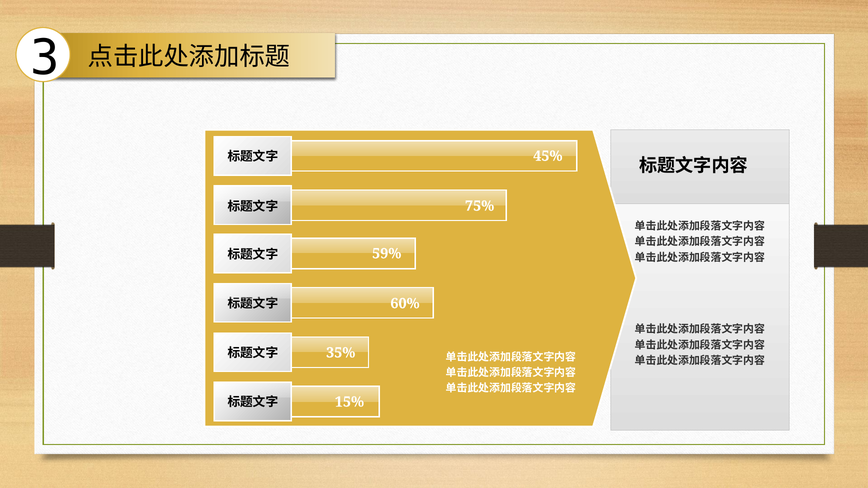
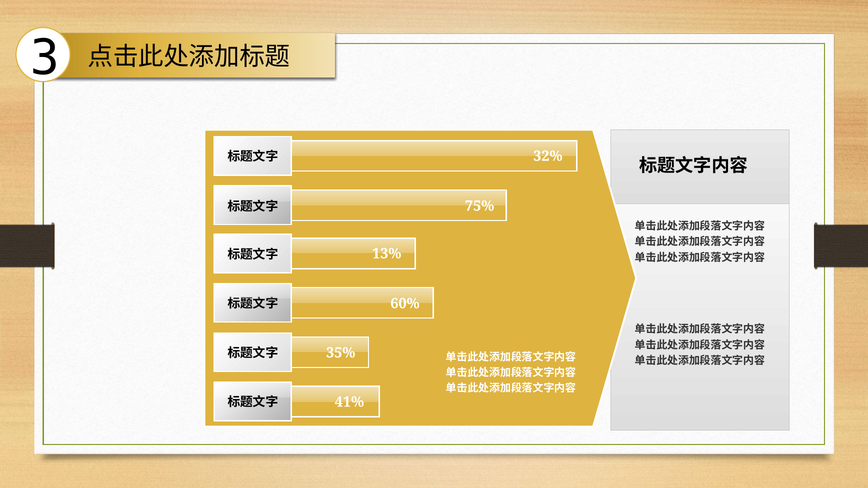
45%: 45% -> 32%
59%: 59% -> 13%
15%: 15% -> 41%
